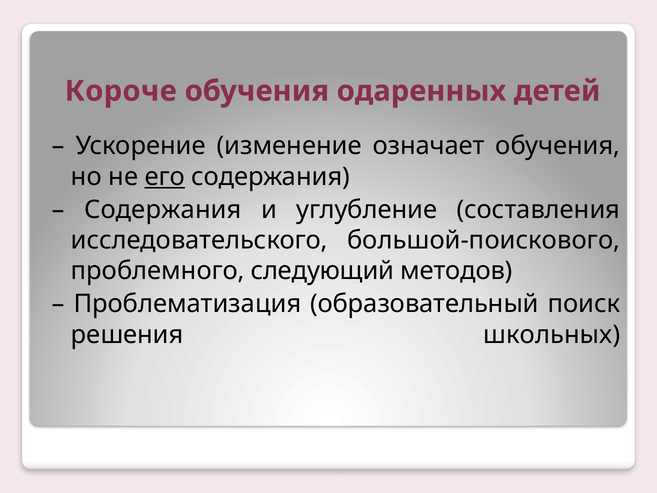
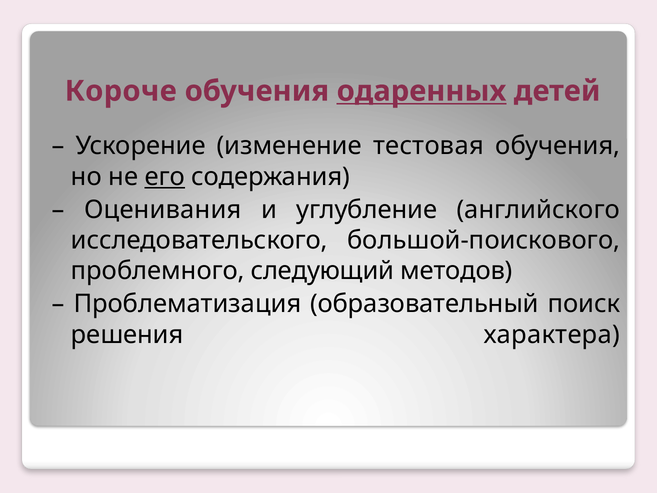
одаренных underline: none -> present
означает: означает -> тестовая
Содержания at (163, 210): Содержания -> Оценивания
составления: составления -> английского
школьных: школьных -> характера
